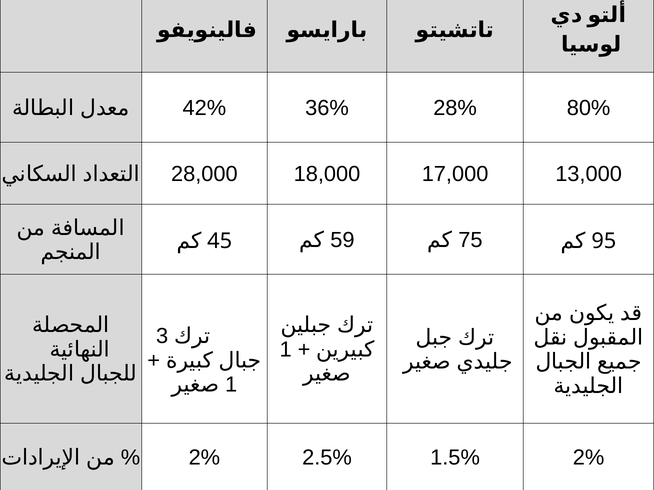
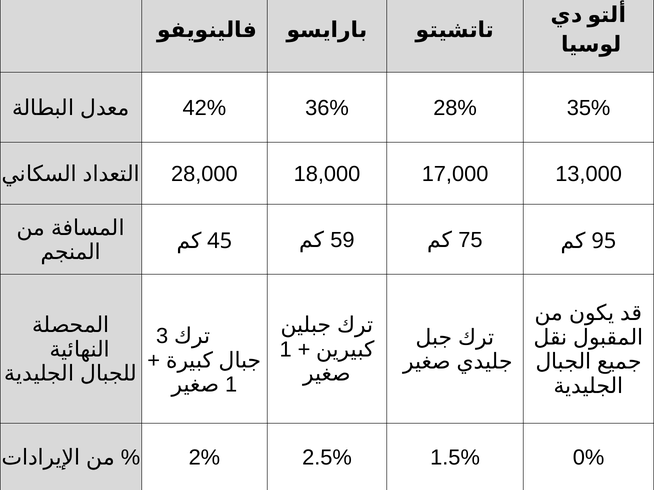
80%: 80% -> 35%
1.5% 2%: 2% -> 0%
